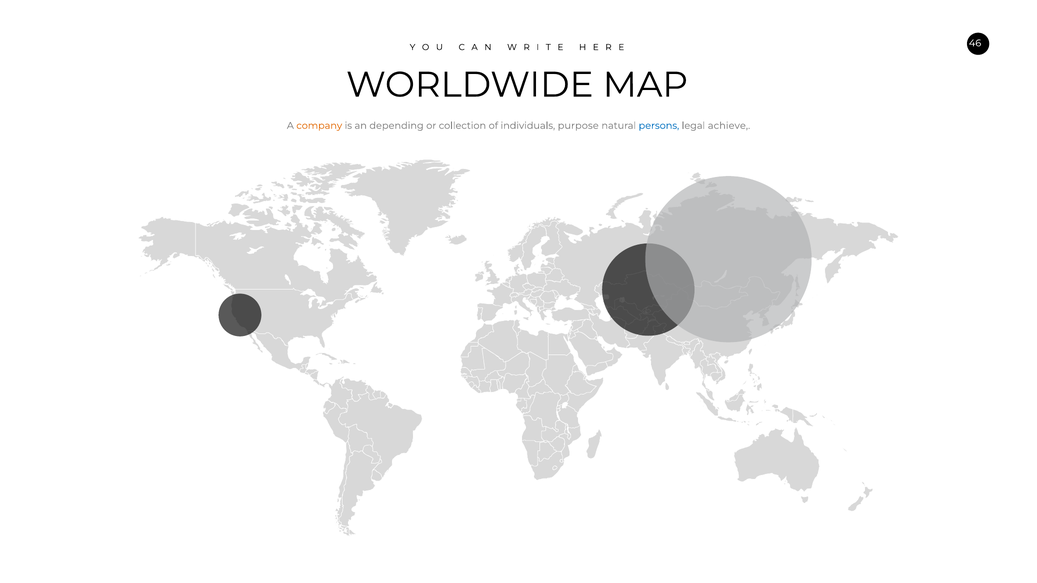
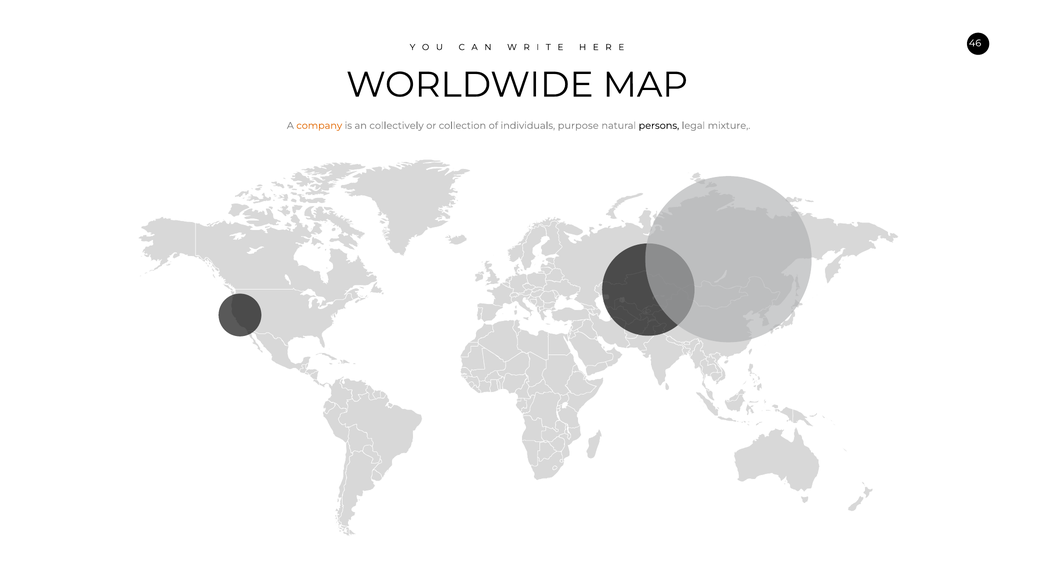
depending: depending -> collectively
persons colour: blue -> black
achieve: achieve -> mixture
